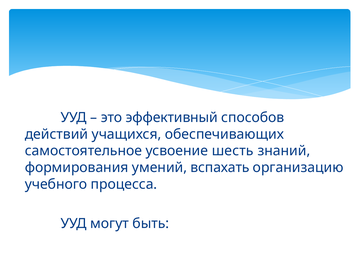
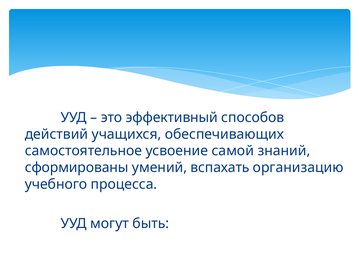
шесть: шесть -> самой
формирования: формирования -> сформированы
